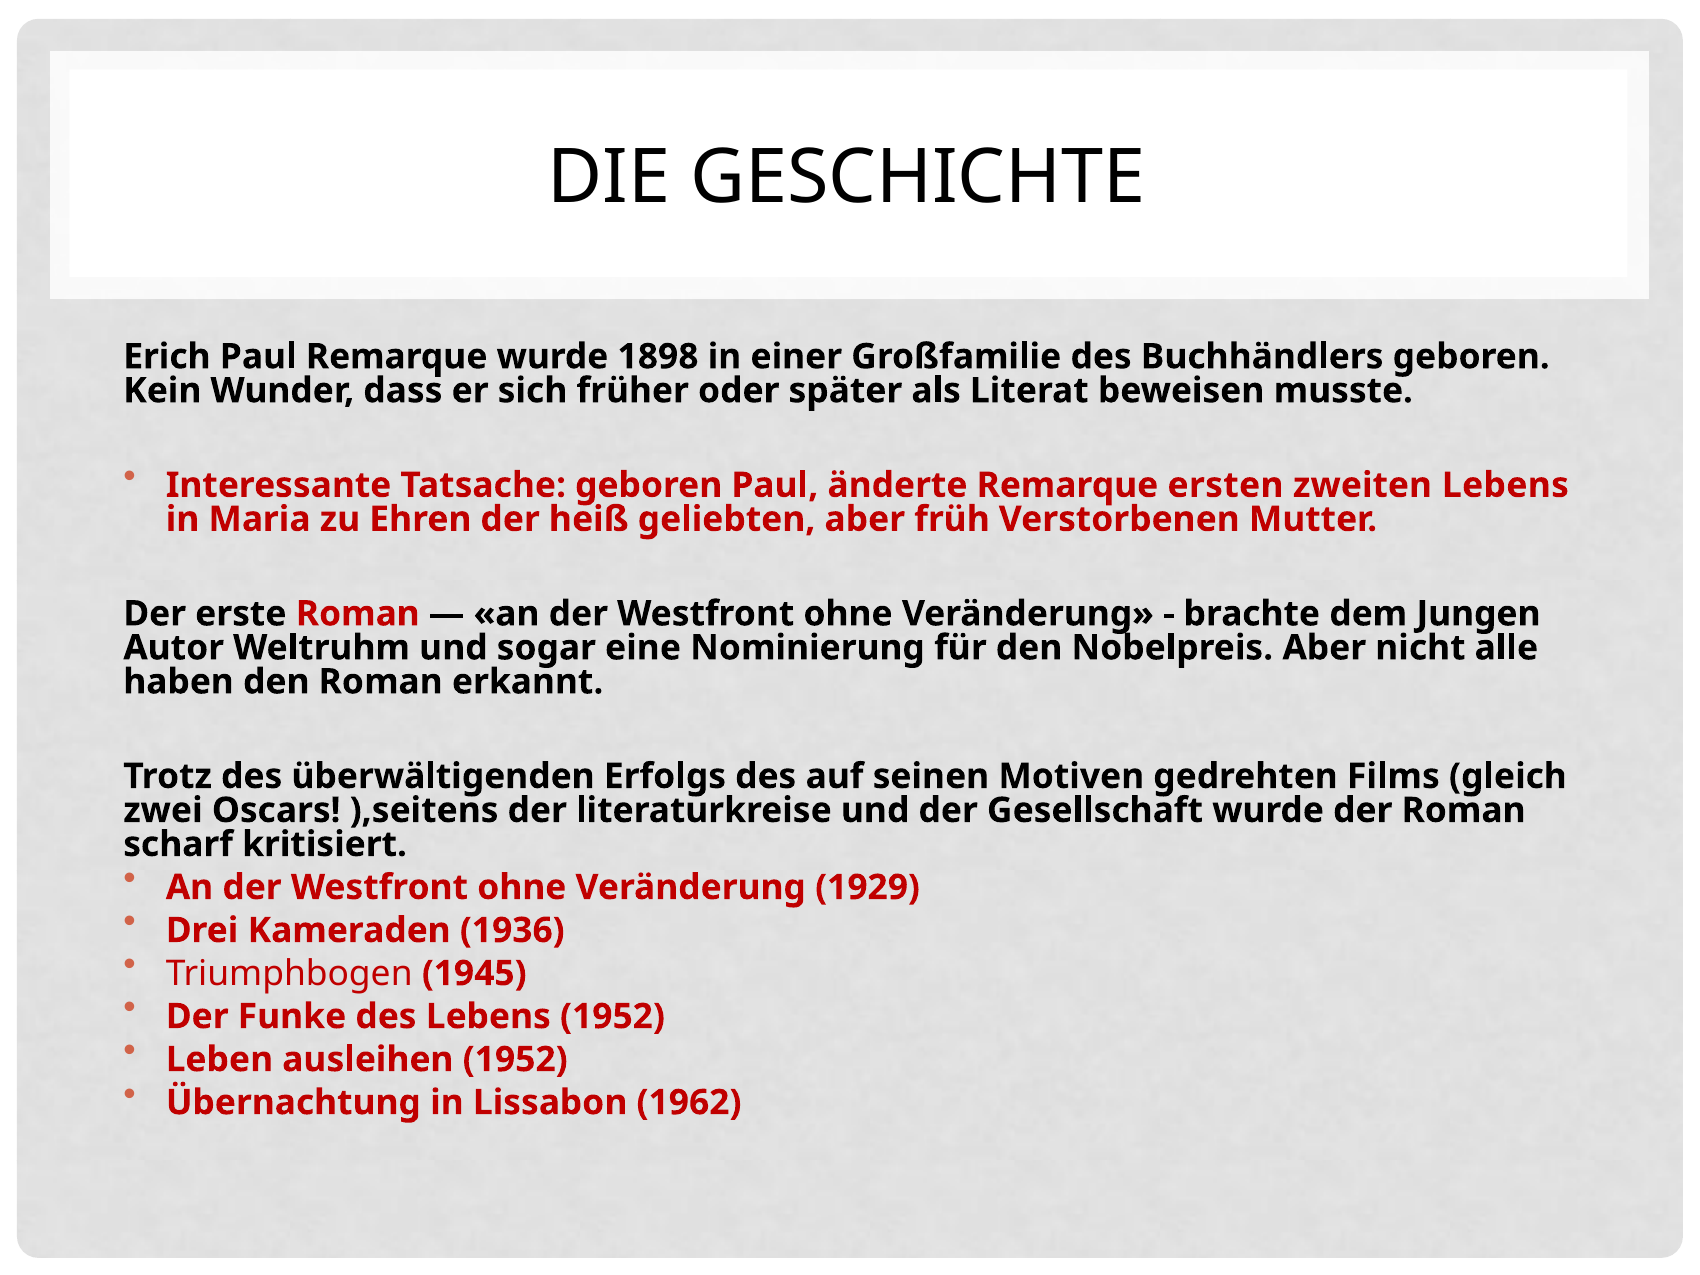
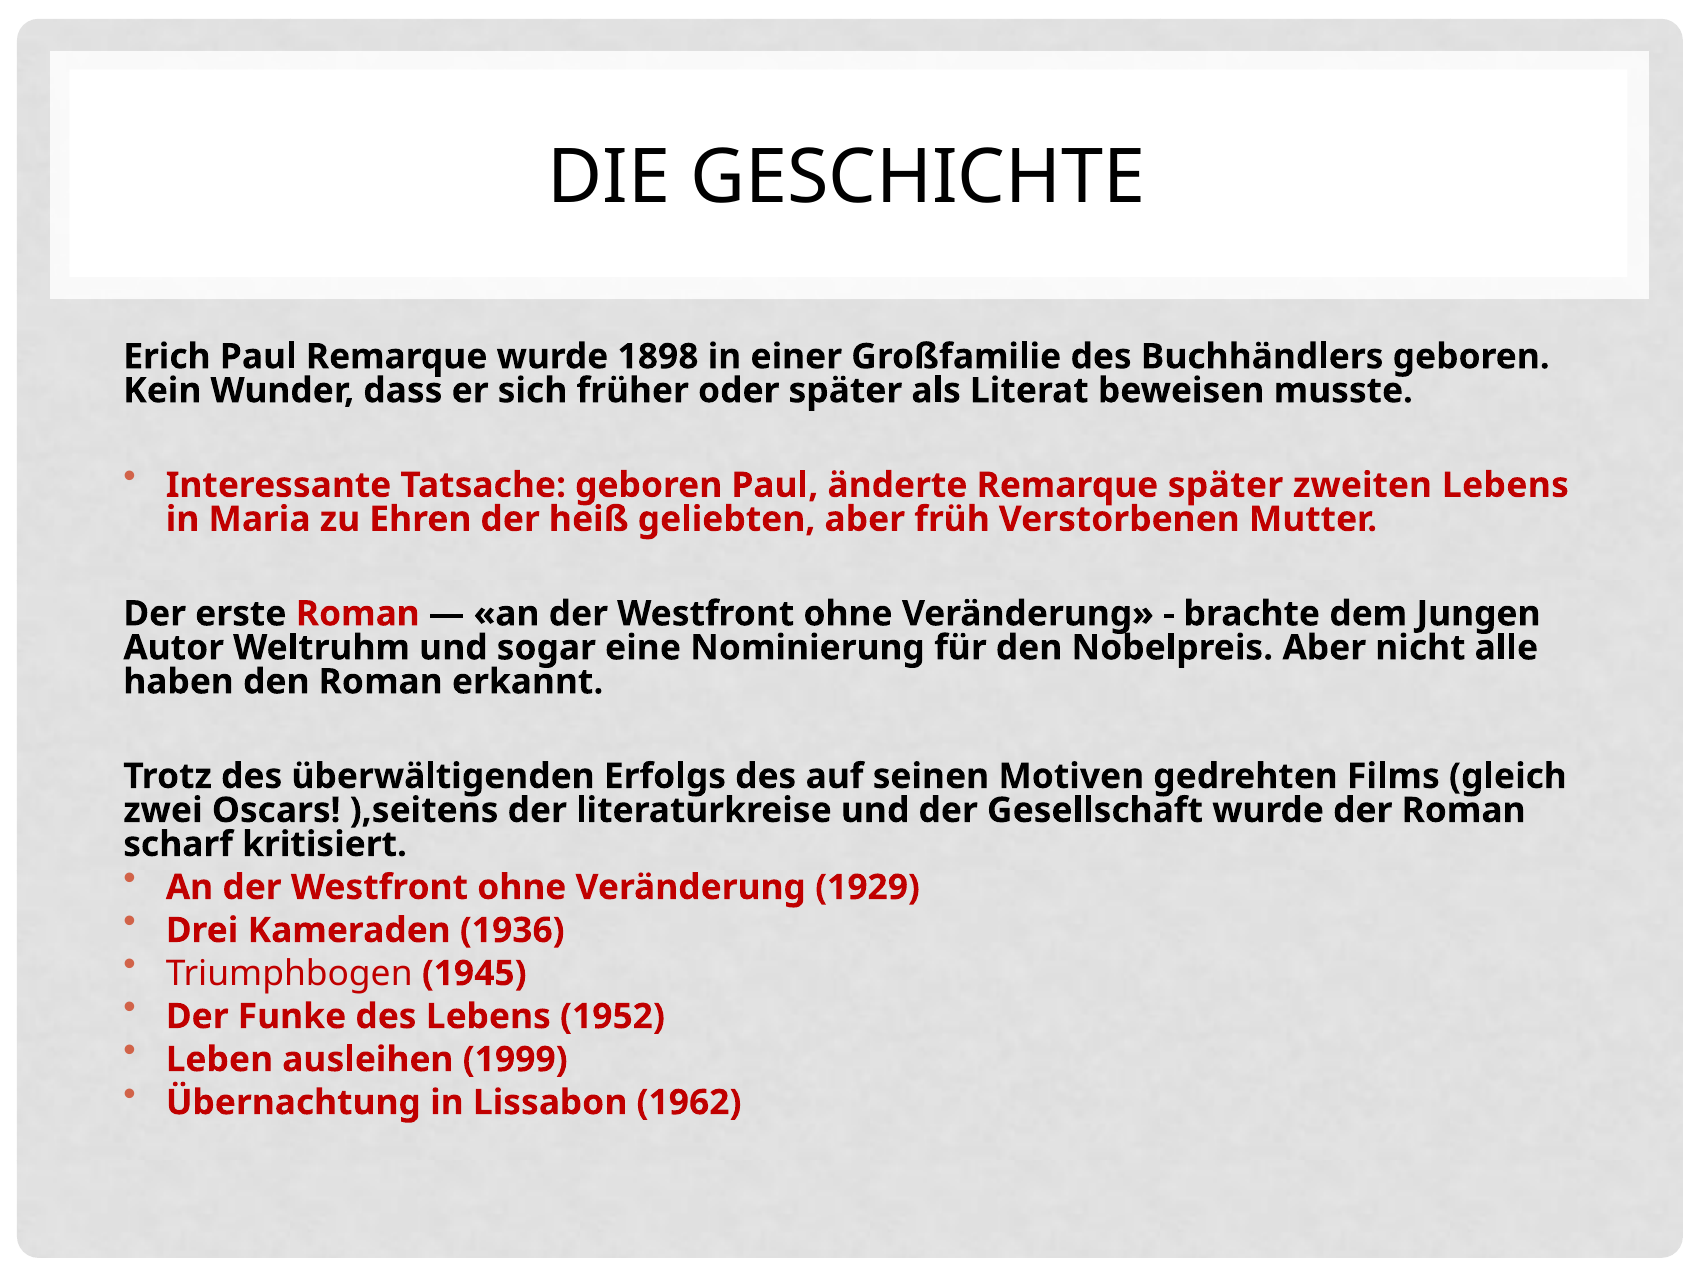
Remarque ersten: ersten -> später
ausleihen 1952: 1952 -> 1999
